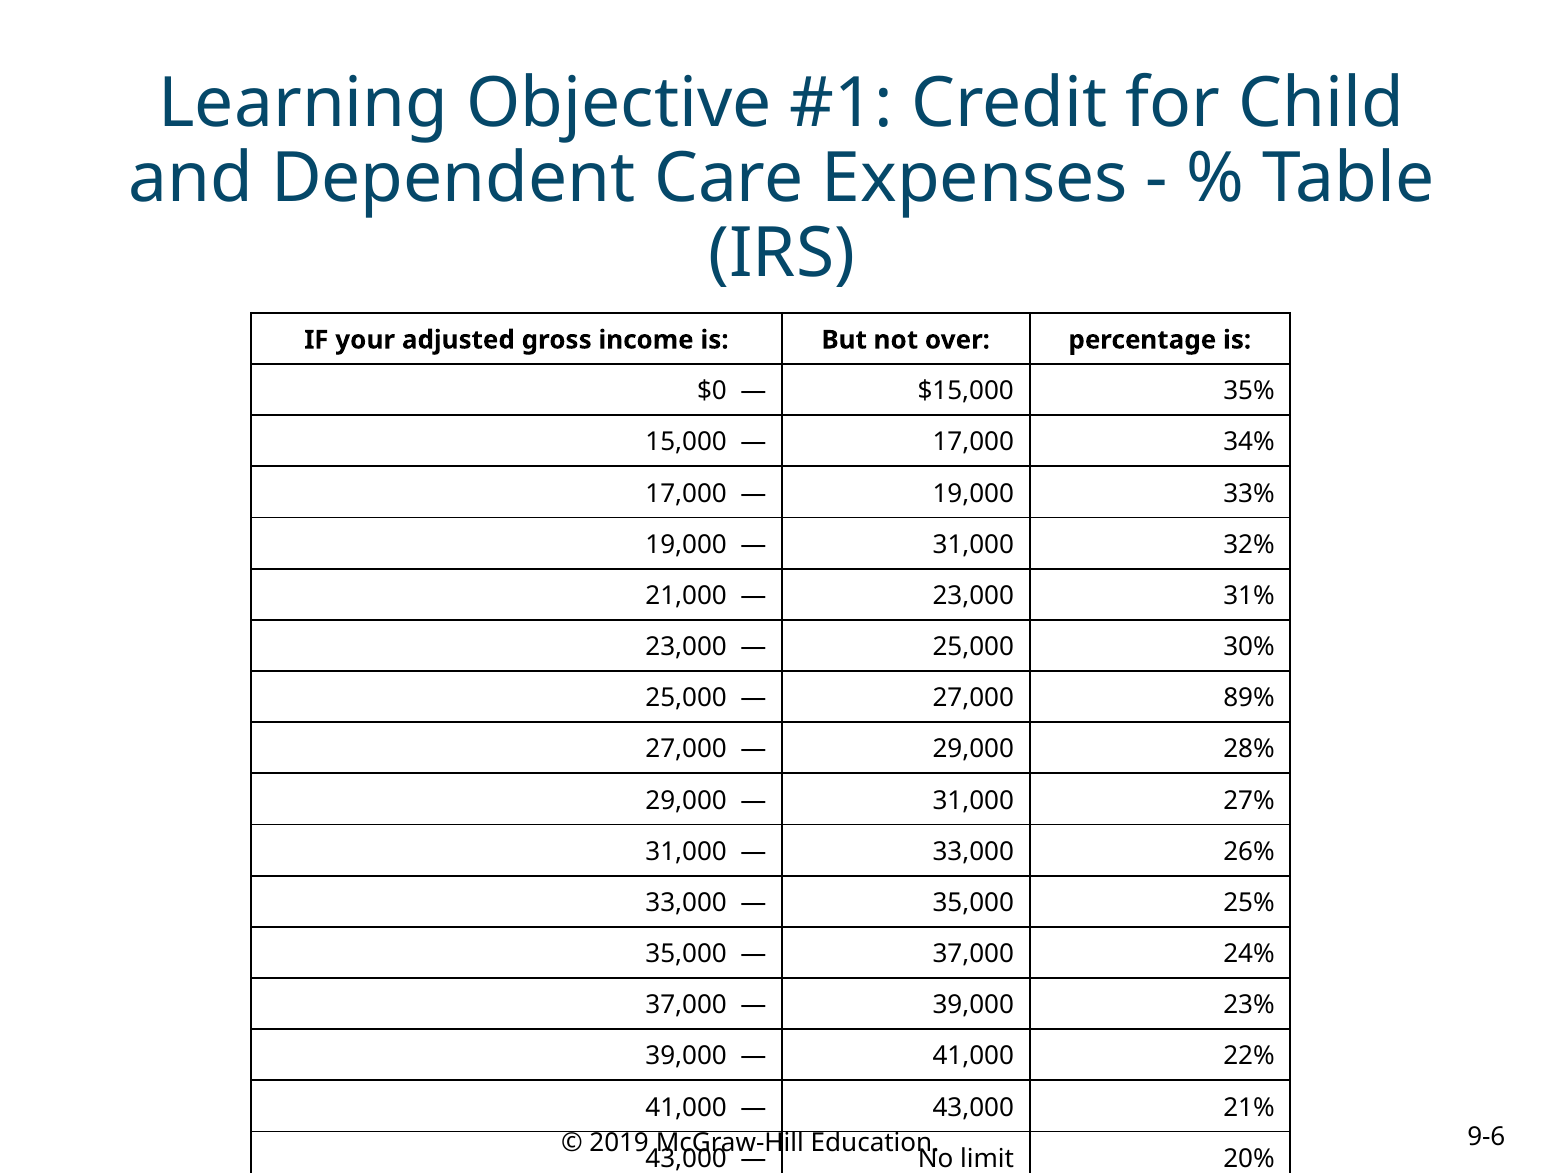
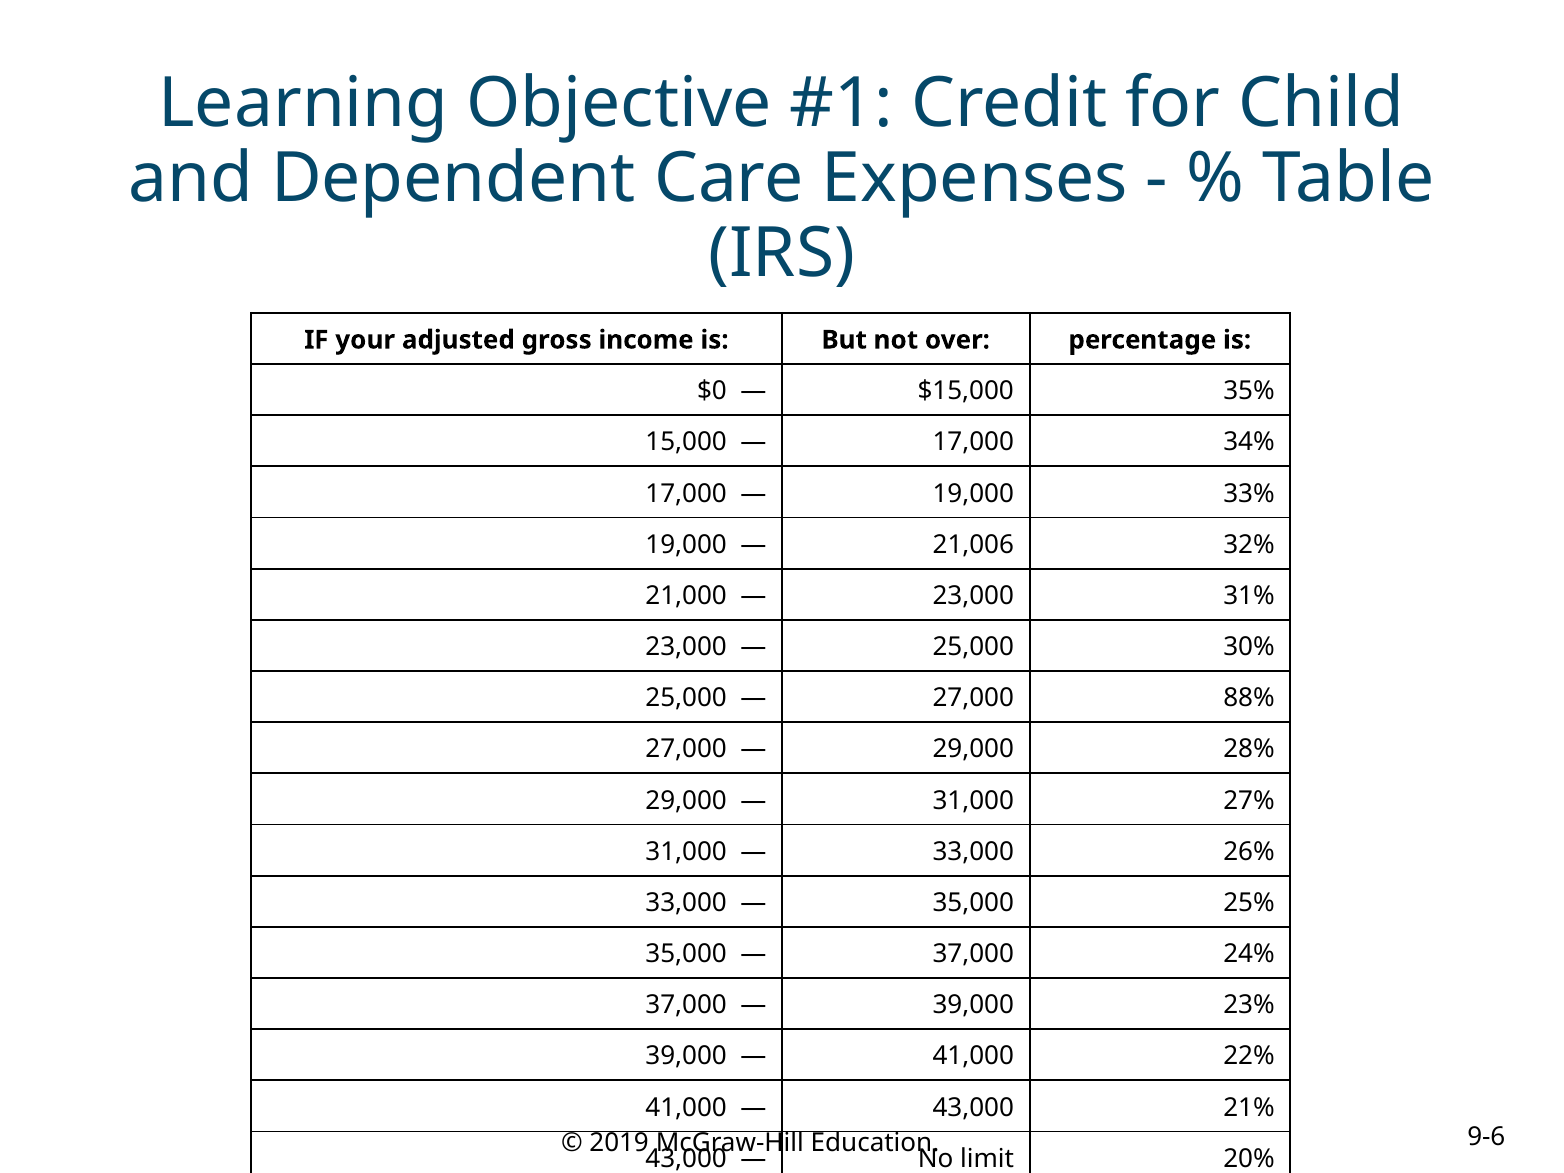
31,000 at (973, 545): 31,000 -> 21,006
89%: 89% -> 88%
